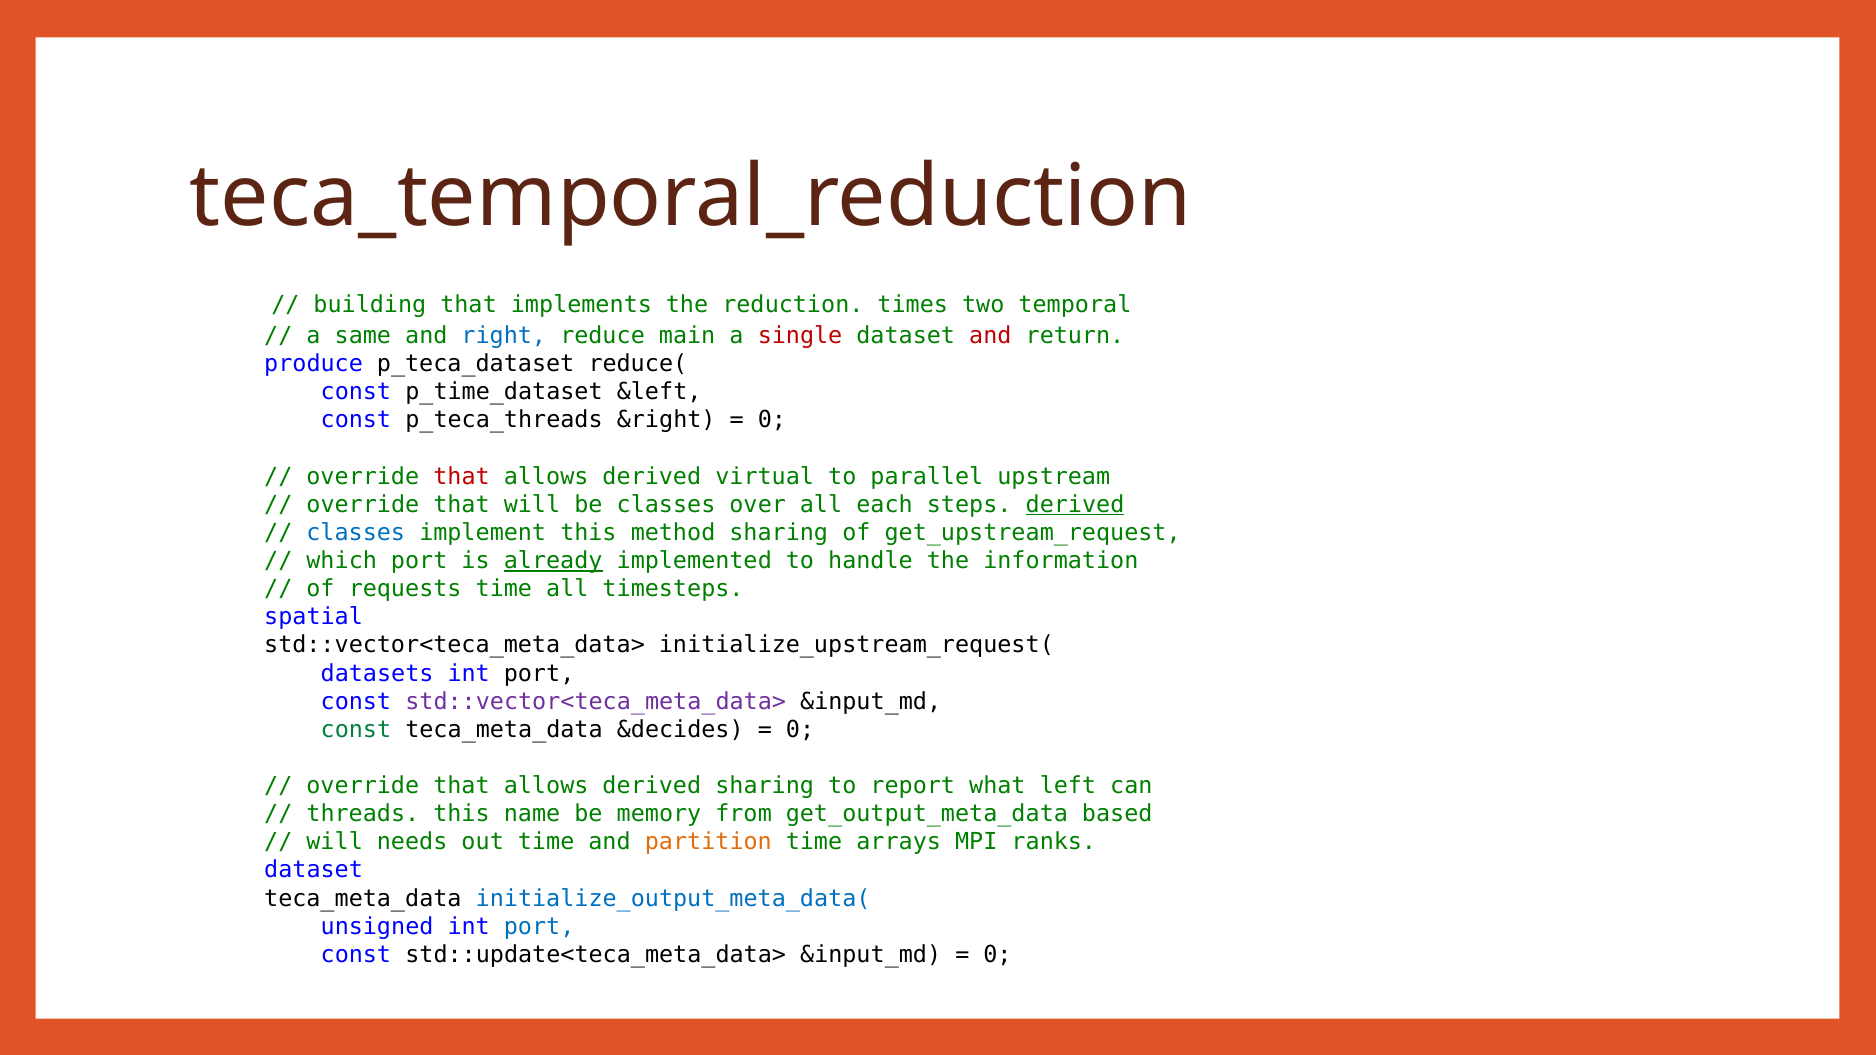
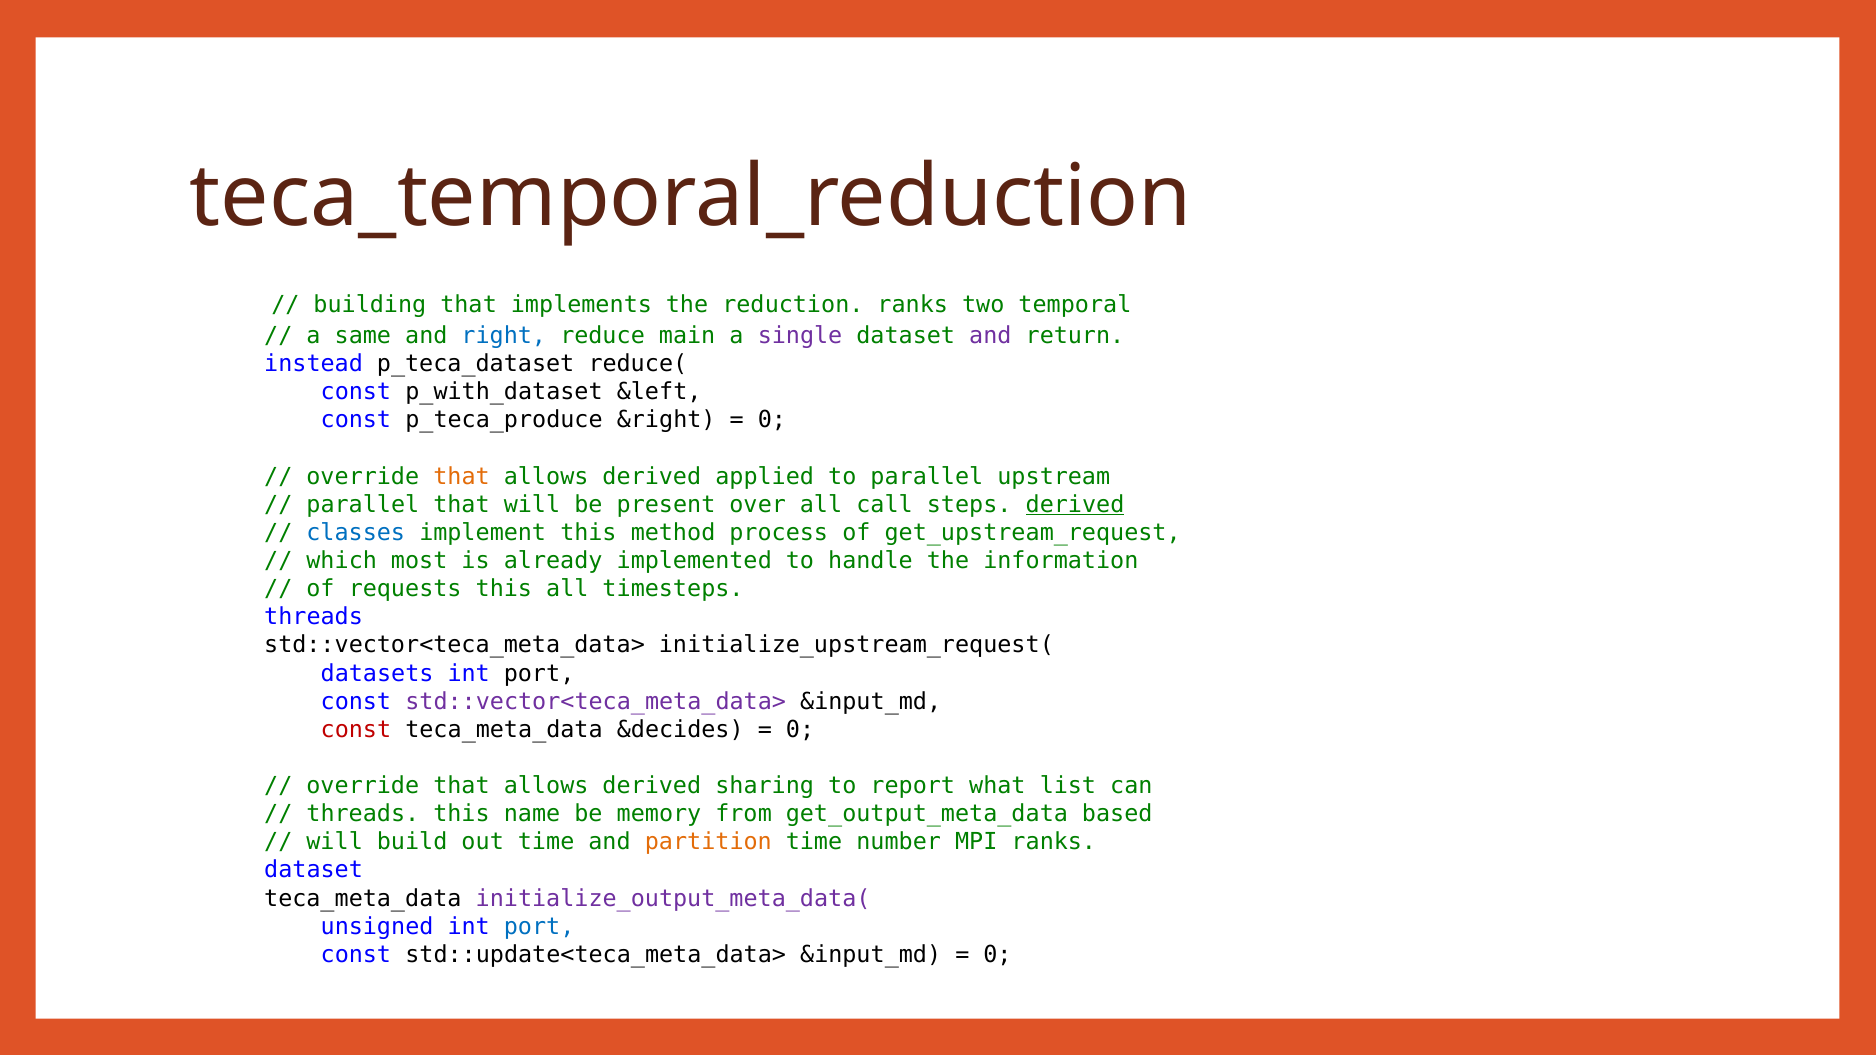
reduction times: times -> ranks
single colour: red -> purple
and at (990, 336) colour: red -> purple
produce: produce -> instead
p_time_dataset: p_time_dataset -> p_with_dataset
p_teca_threads: p_teca_threads -> p_teca_produce
that at (462, 476) colour: red -> orange
virtual: virtual -> applied
override at (363, 505): override -> parallel
be classes: classes -> present
each: each -> call
method sharing: sharing -> process
which port: port -> most
already underline: present -> none
requests time: time -> this
spatial at (314, 617): spatial -> threads
const at (356, 730) colour: green -> red
left: left -> list
needs: needs -> build
arrays: arrays -> number
initialize_output_meta_data( colour: blue -> purple
